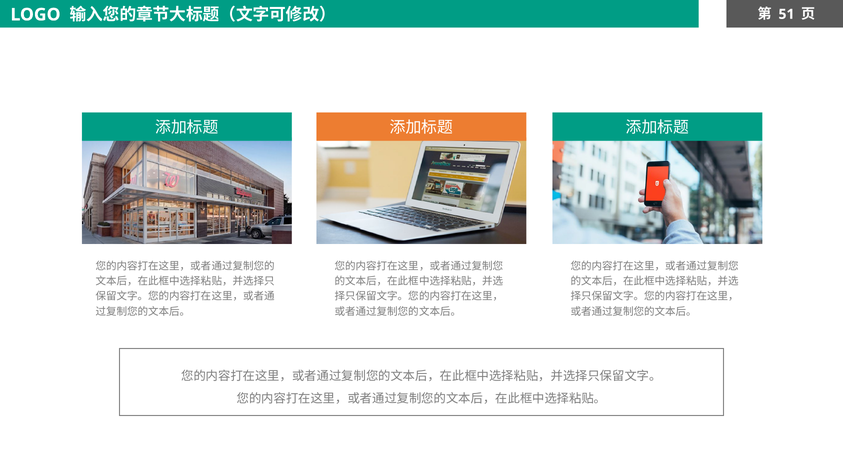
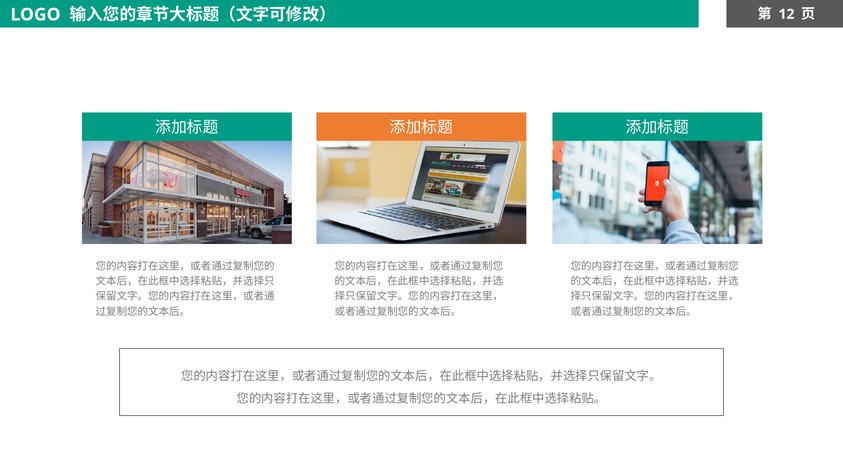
51: 51 -> 12
